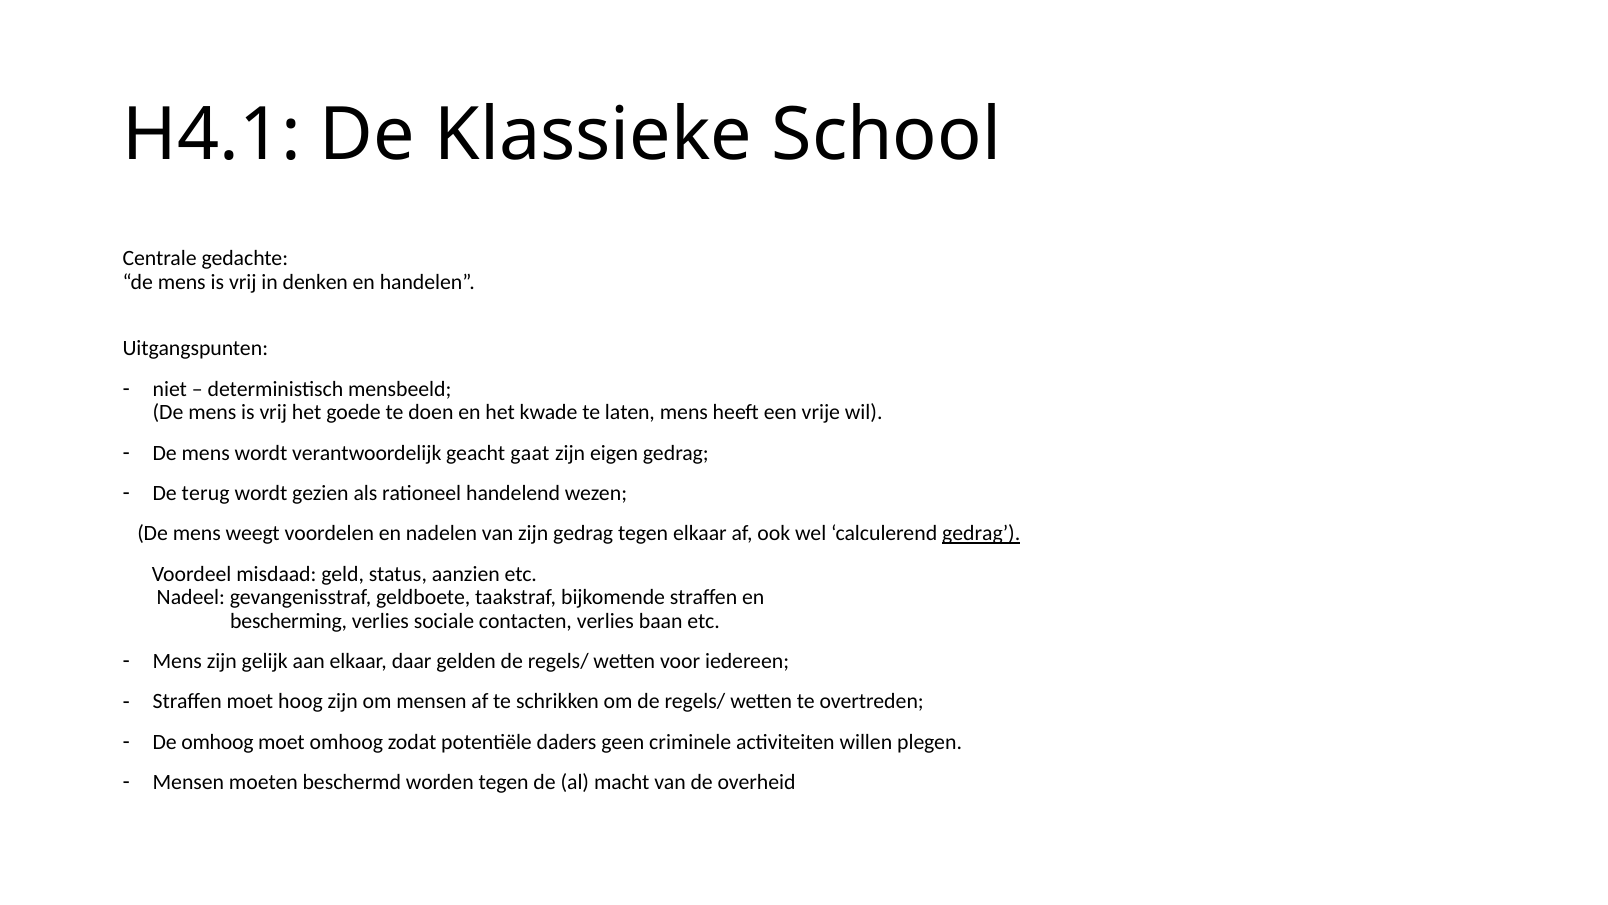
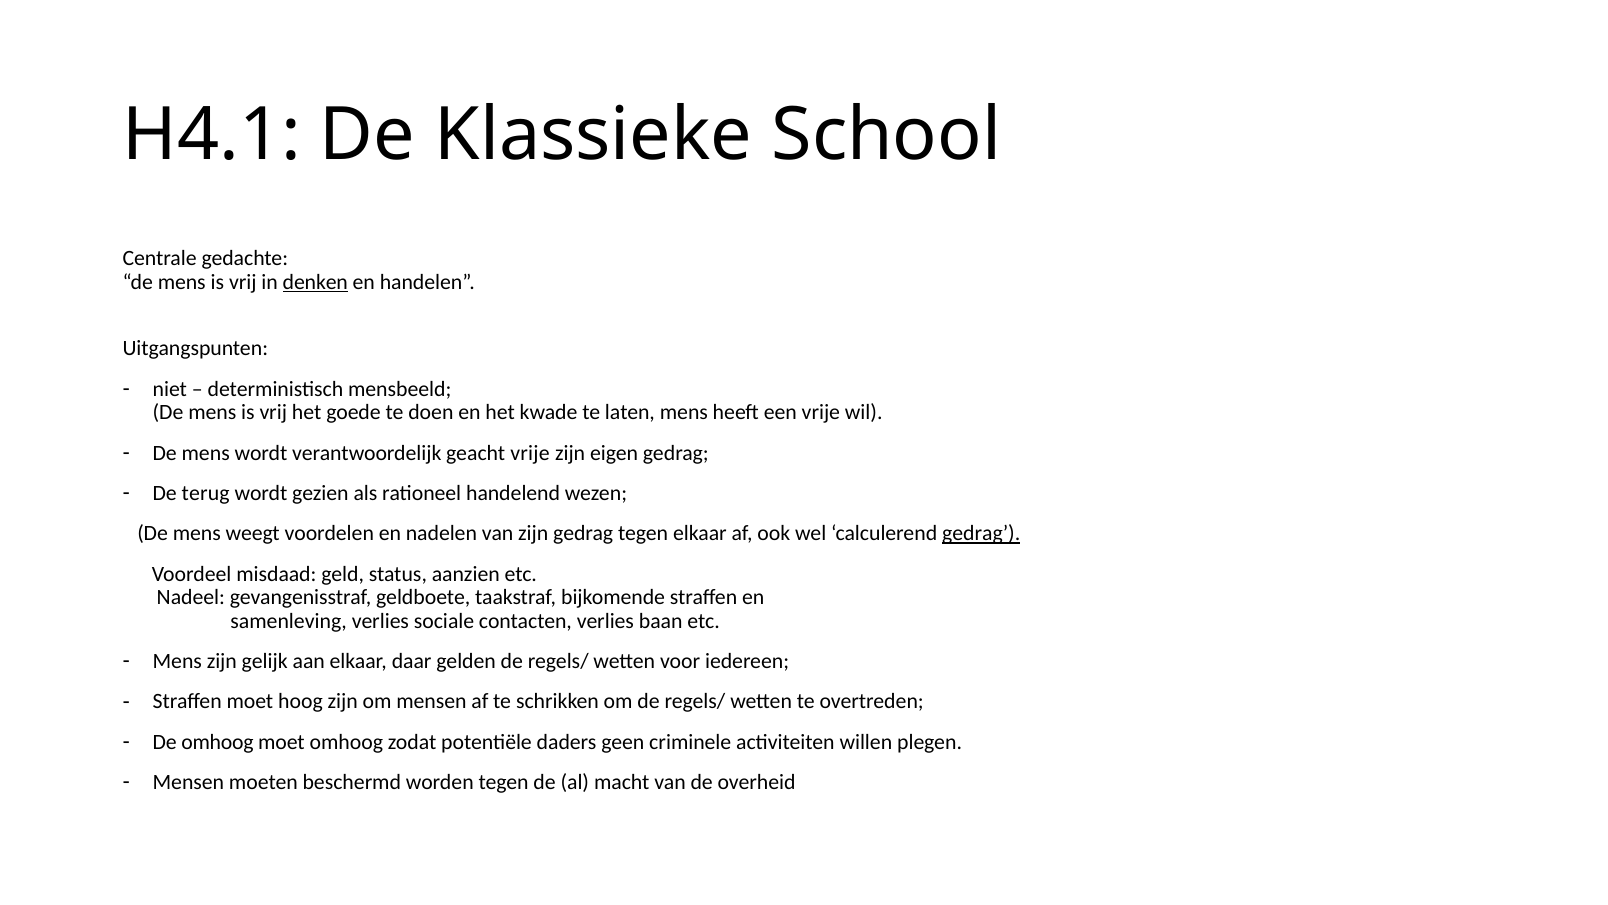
denken underline: none -> present
geacht gaat: gaat -> vrije
bescherming: bescherming -> samenleving
